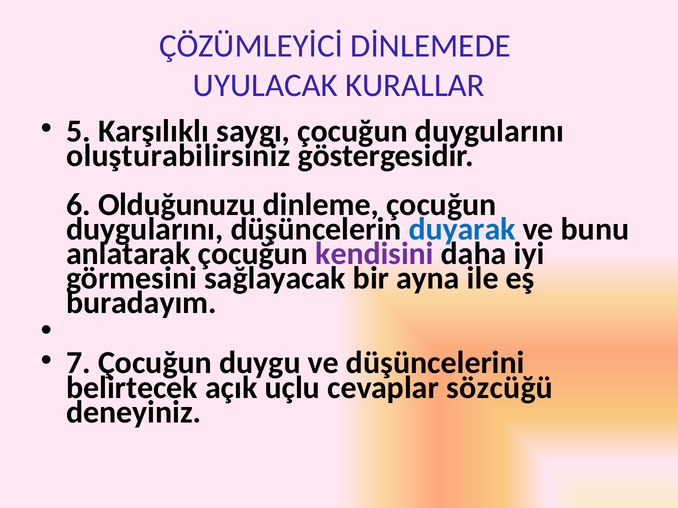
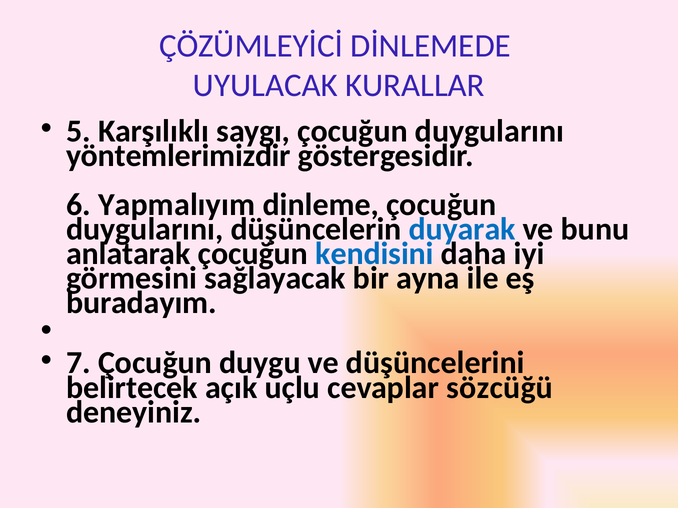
oluşturabilirsiniz: oluşturabilirsiniz -> yöntemlerimizdir
Olduğunuzu: Olduğunuzu -> Yapmalıyım
kendisini colour: purple -> blue
